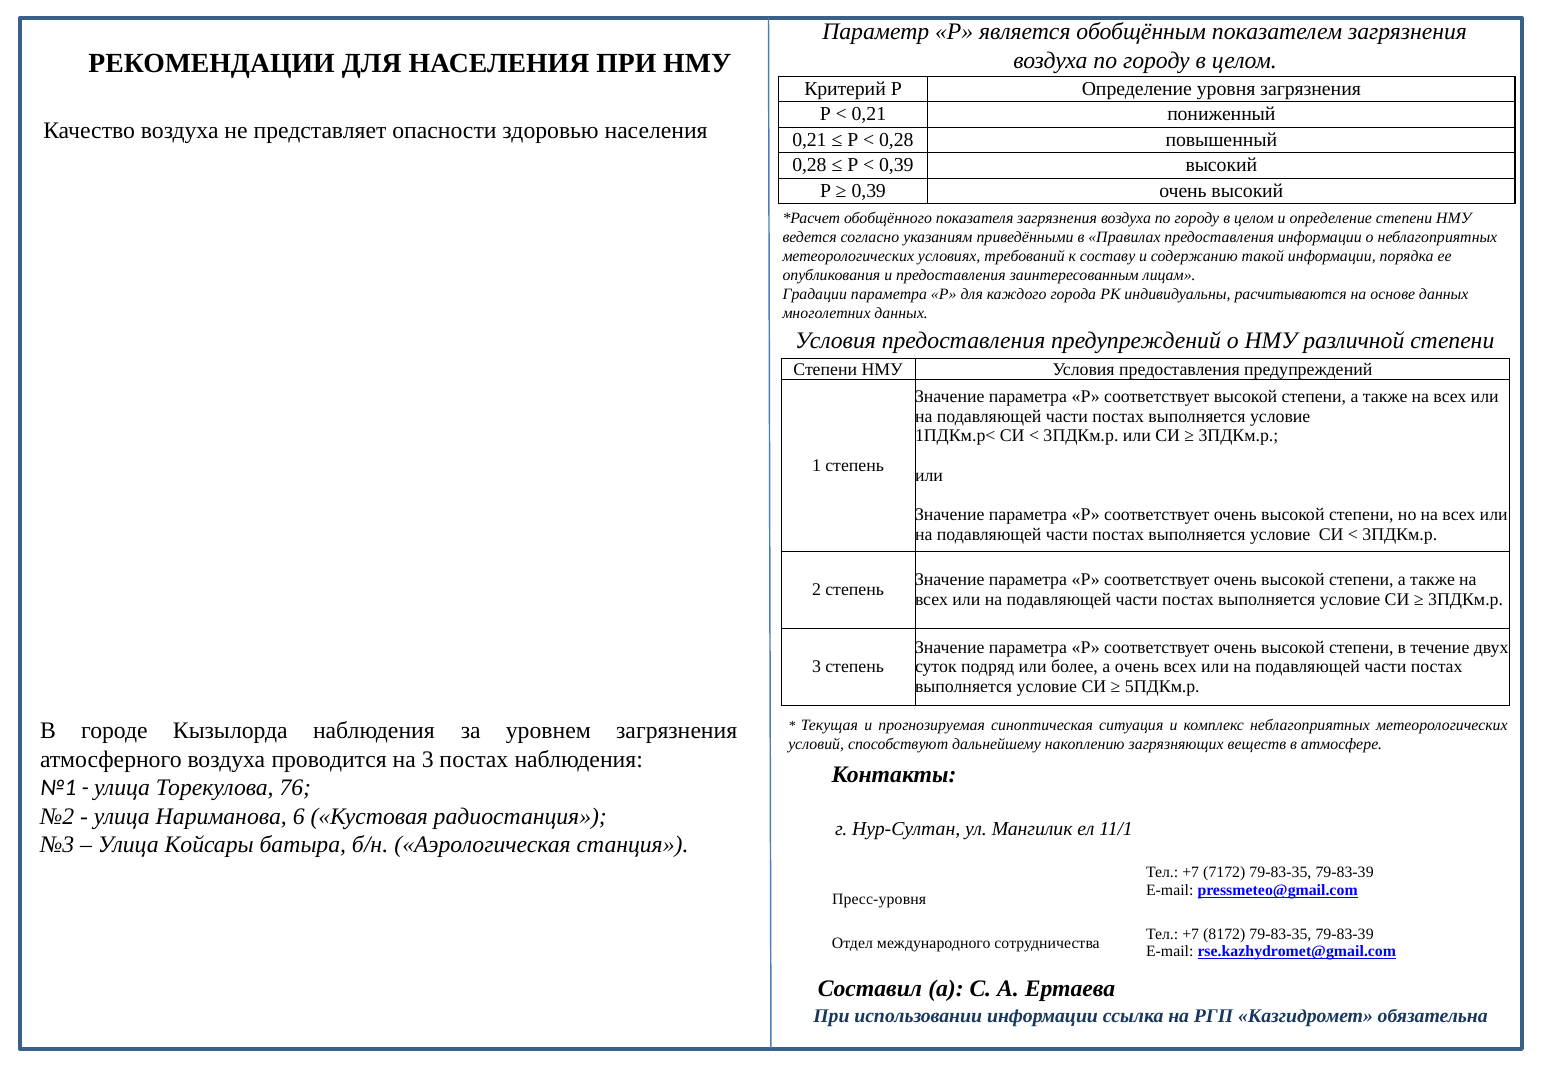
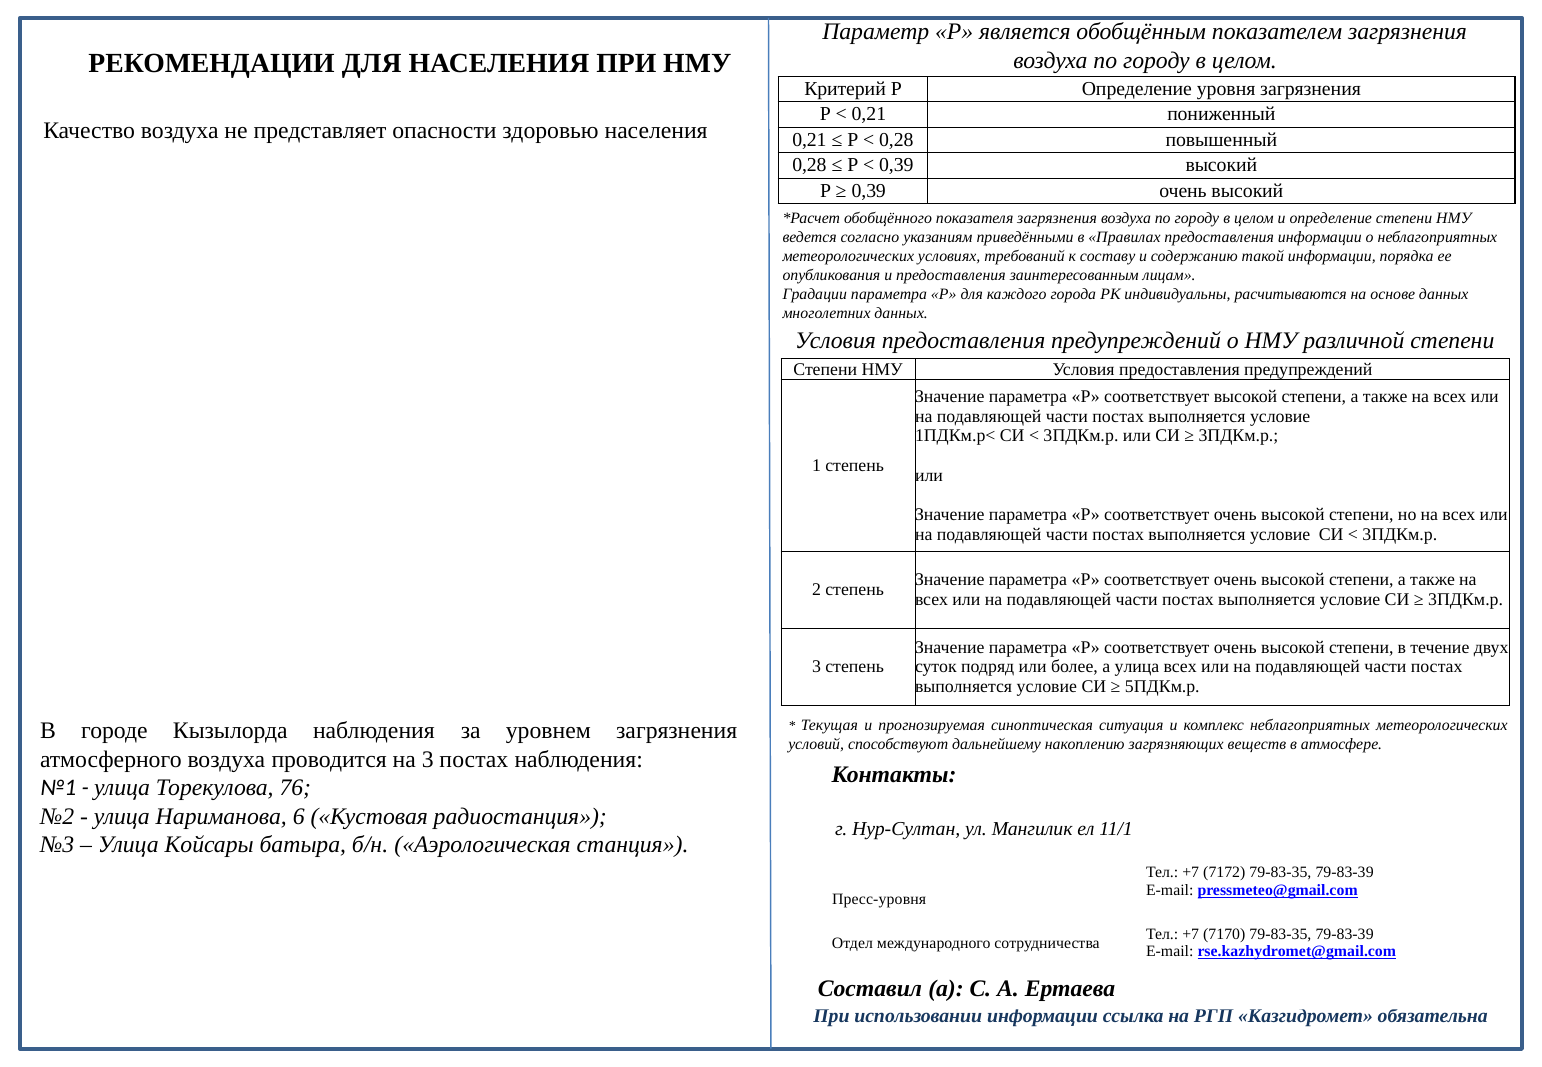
а очень: очень -> улица
8172: 8172 -> 7170
